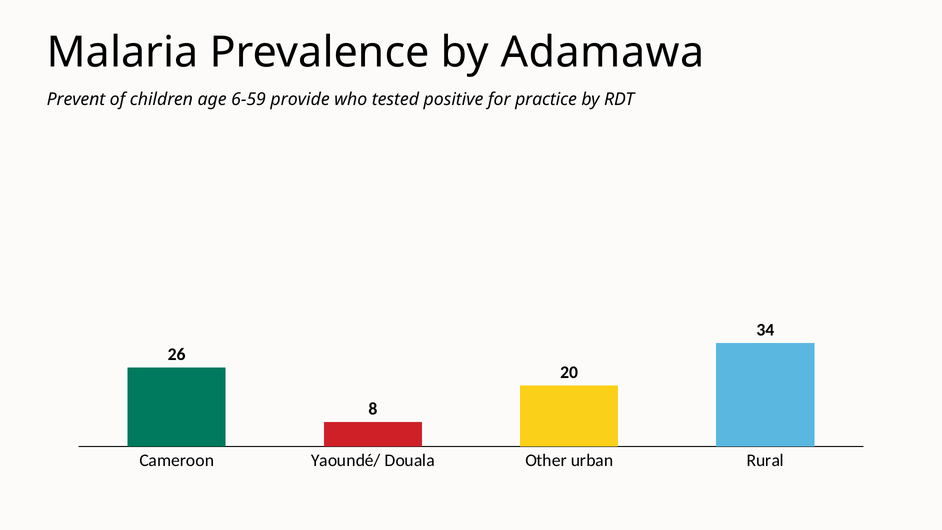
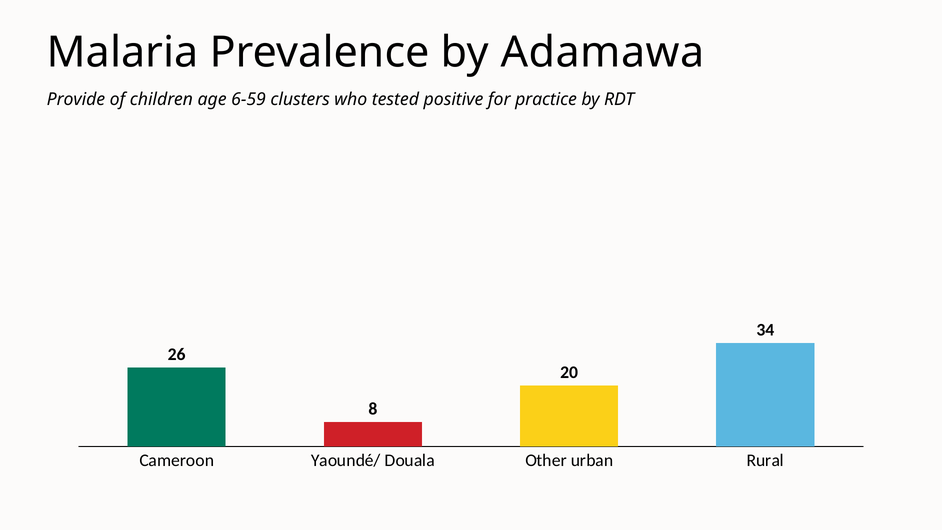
Prevent: Prevent -> Provide
provide: provide -> clusters
